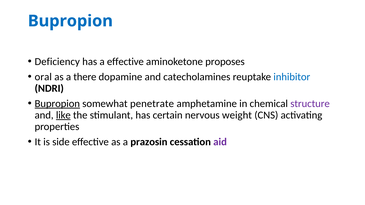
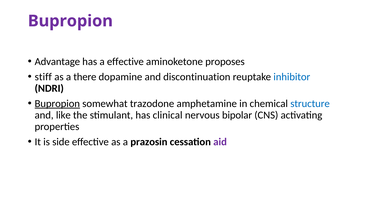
Bupropion at (70, 21) colour: blue -> purple
Deficiency: Deficiency -> Advantage
oral: oral -> stiff
catecholamines: catecholamines -> discontinuation
penetrate: penetrate -> trazodone
structure colour: purple -> blue
like underline: present -> none
certain: certain -> clinical
weight: weight -> bipolar
